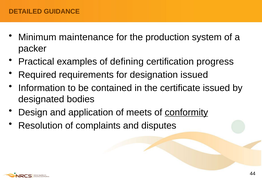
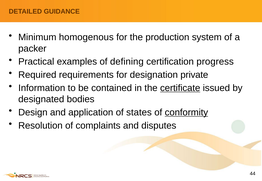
maintenance: maintenance -> homogenous
designation issued: issued -> private
certificate underline: none -> present
meets: meets -> states
